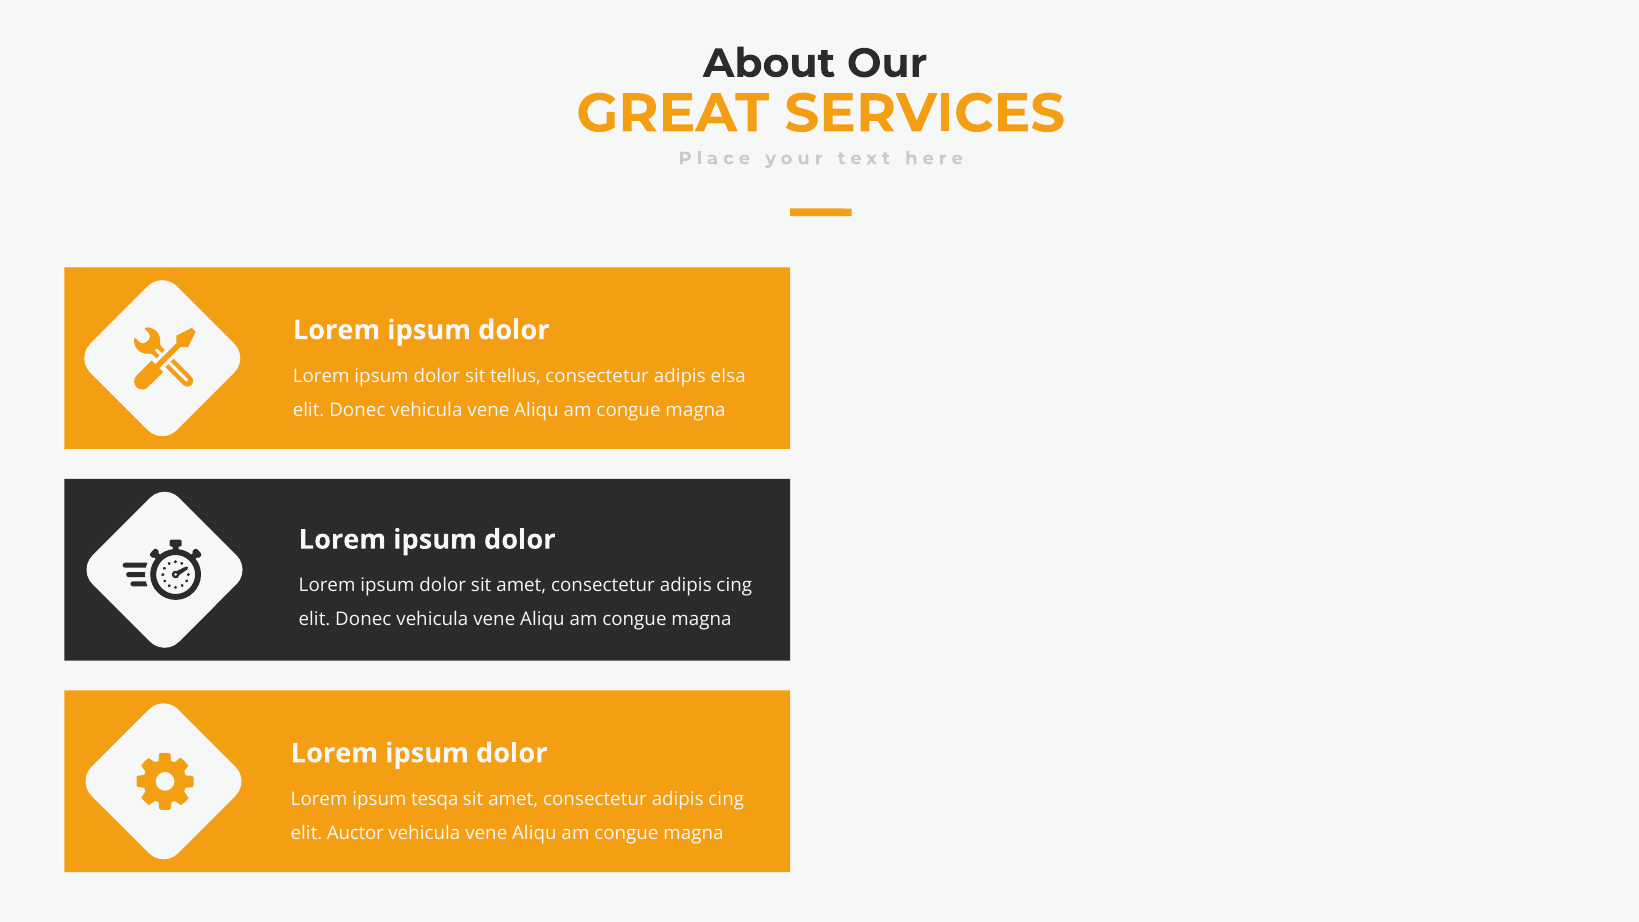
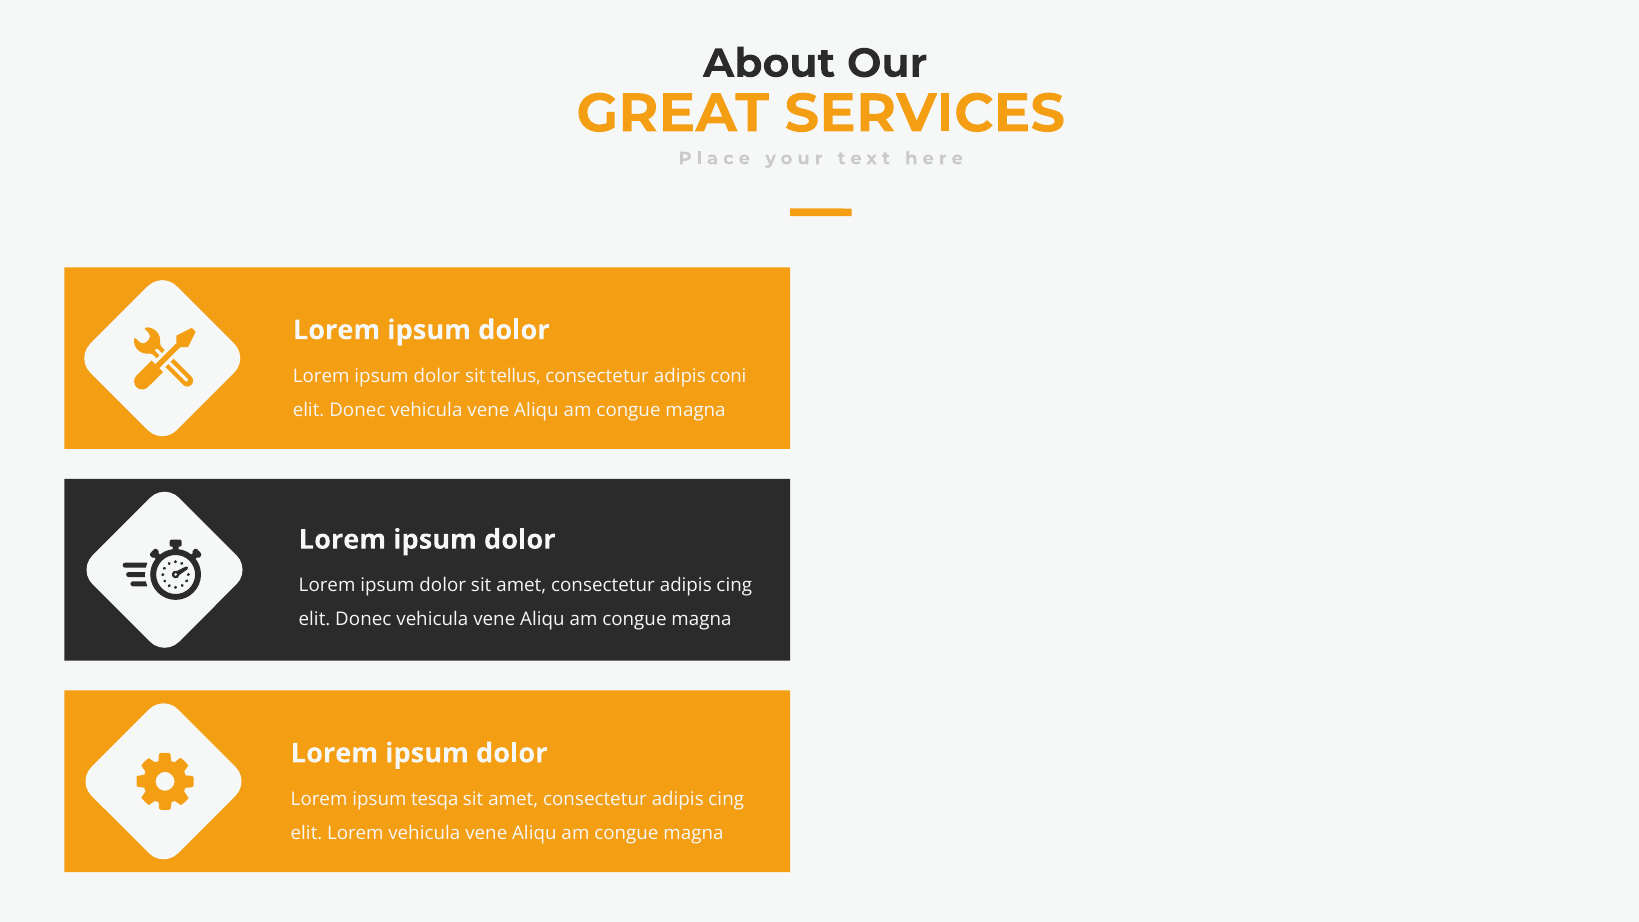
elsa: elsa -> coni
elit Auctor: Auctor -> Lorem
